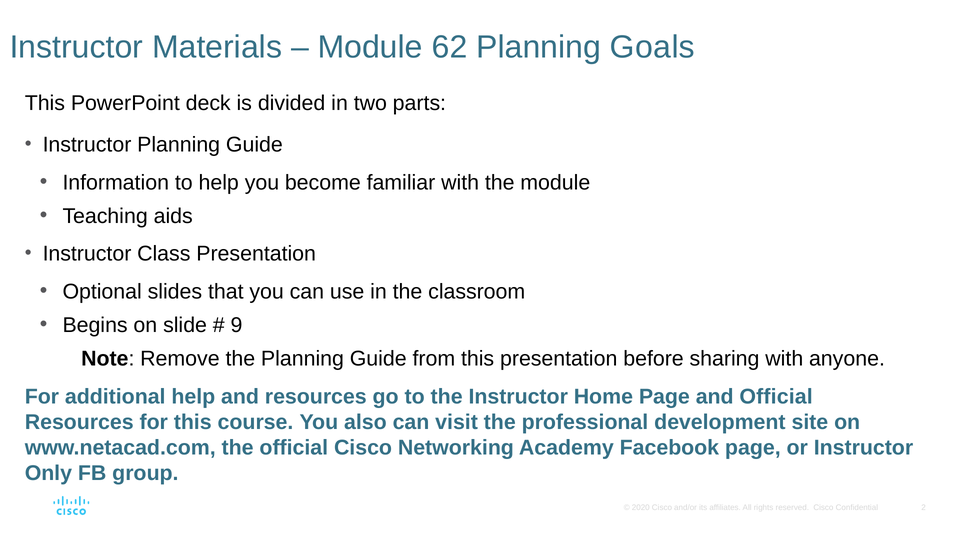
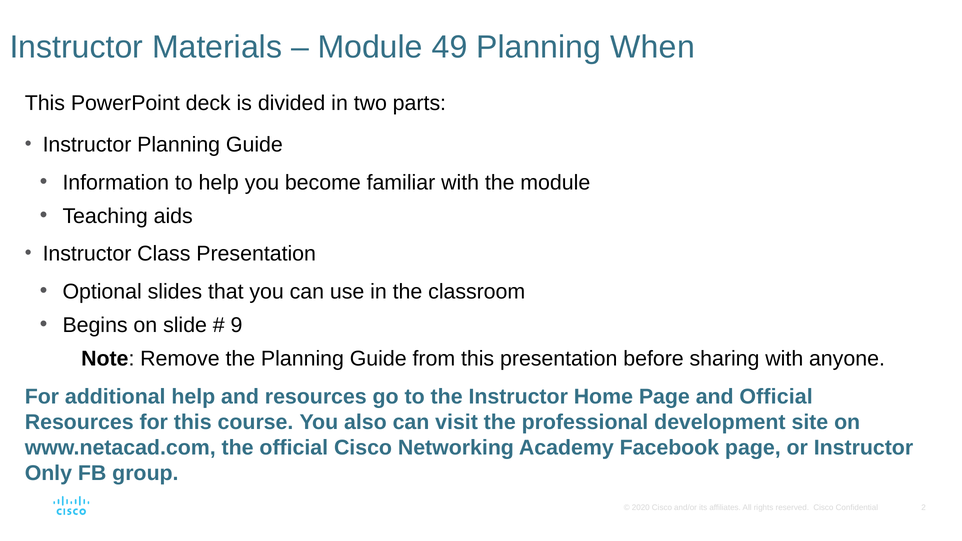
62: 62 -> 49
Goals: Goals -> When
